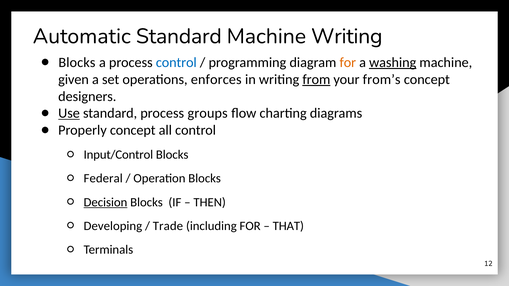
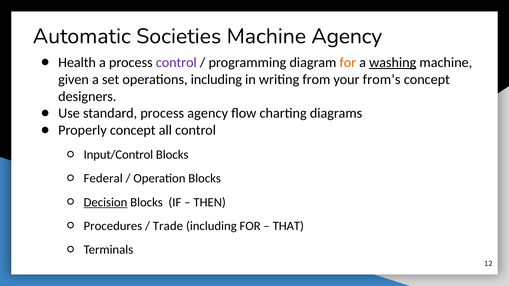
Automatic Standard: Standard -> Societies
Machine Writing: Writing -> Agency
Blocks at (77, 63): Blocks -> Health
control at (176, 63) colour: blue -> purple
operations enforces: enforces -> including
from underline: present -> none
Use underline: present -> none
process groups: groups -> agency
Developing: Developing -> Procedures
